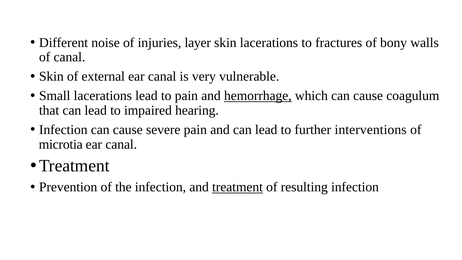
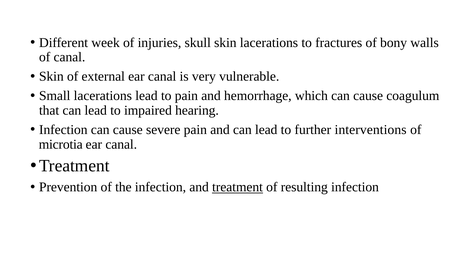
noise: noise -> week
layer: layer -> skull
hemorrhage underline: present -> none
